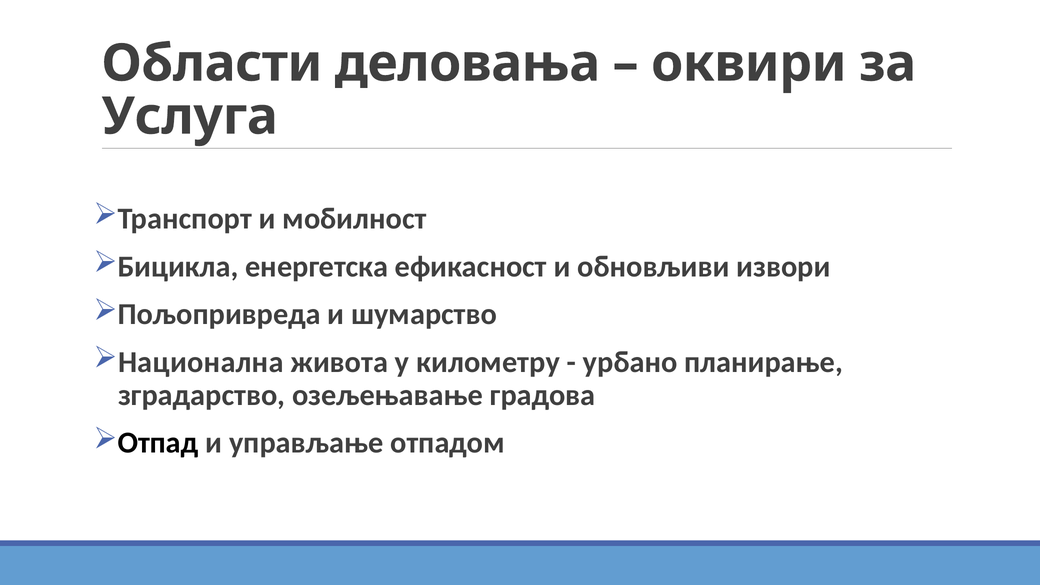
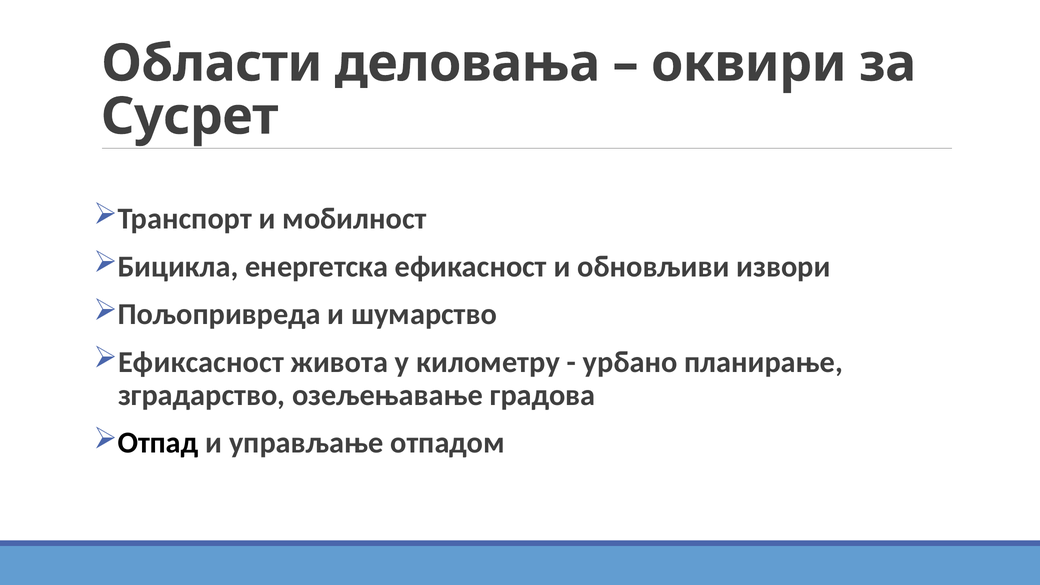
Услуга: Услуга -> Сусрет
Национална: Национална -> Ефиксасност
